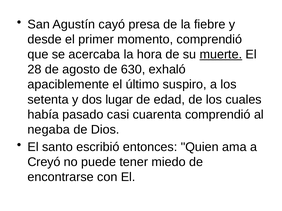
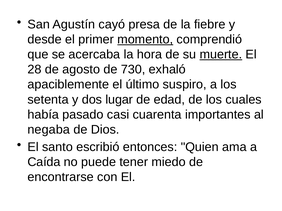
momento underline: none -> present
630: 630 -> 730
cuarenta comprendió: comprendió -> importantes
Creyó: Creyó -> Caída
